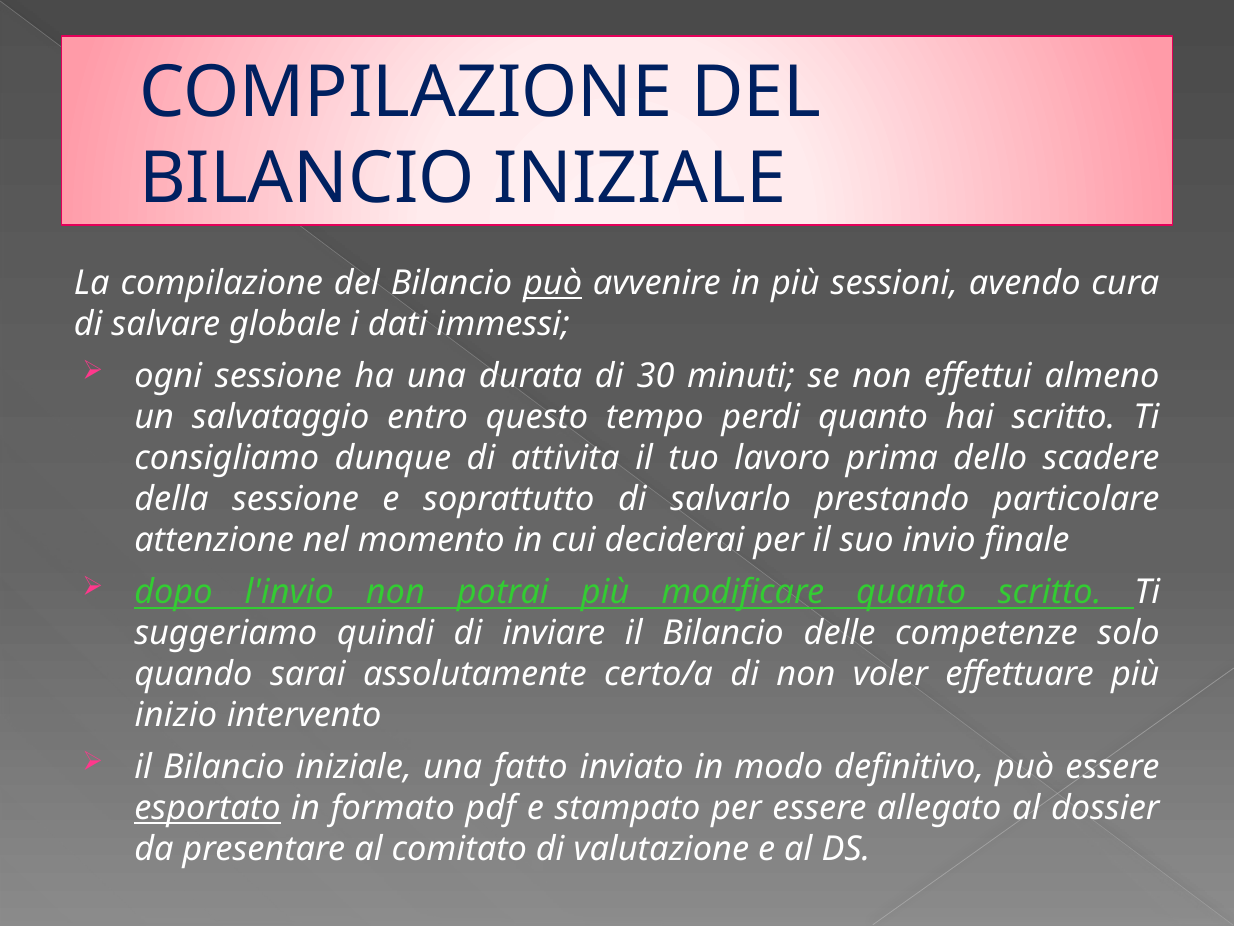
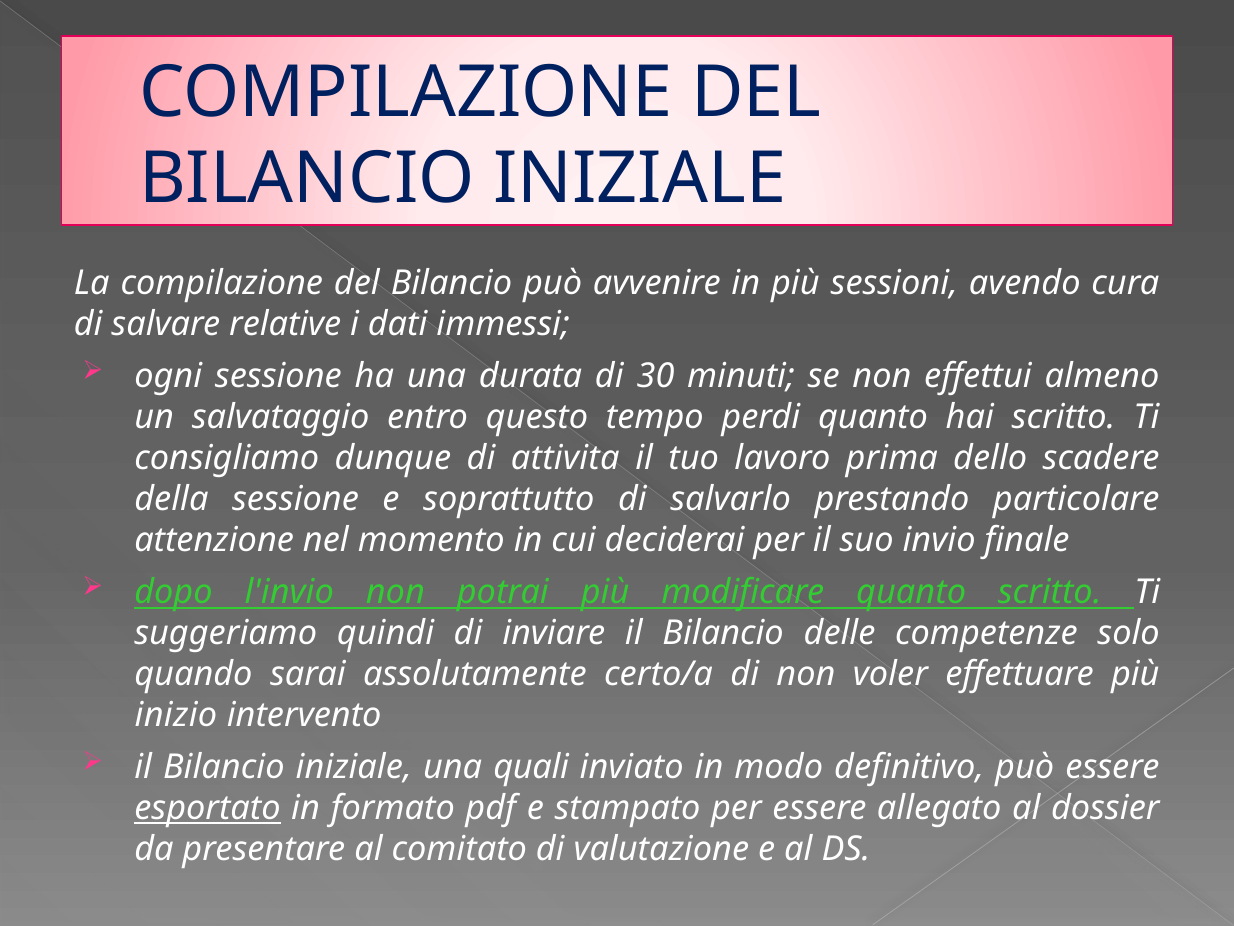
può at (553, 283) underline: present -> none
globale: globale -> relative
fatto: fatto -> quali
